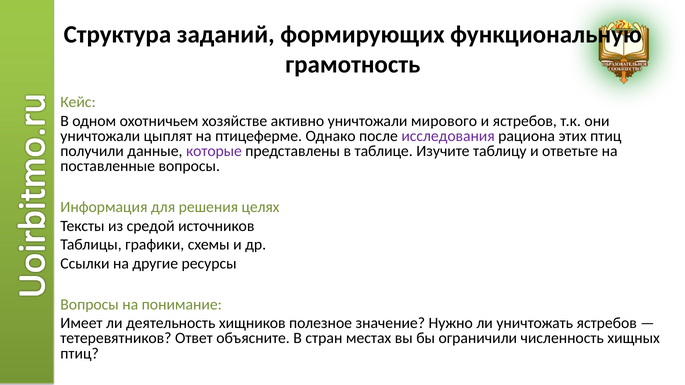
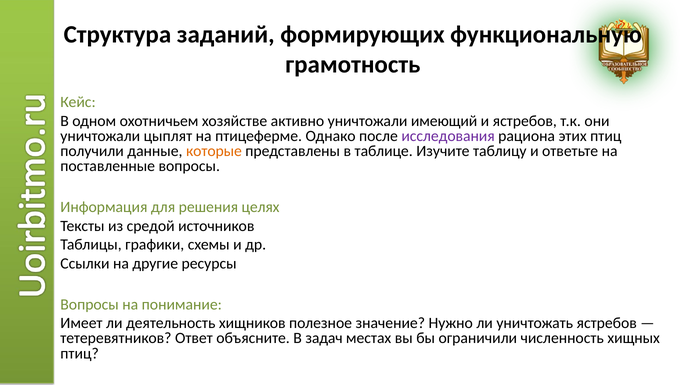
мирового: мирового -> имеющий
которые colour: purple -> orange
стран: стран -> задач
